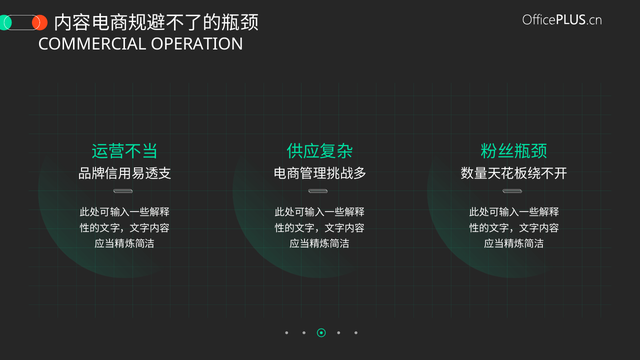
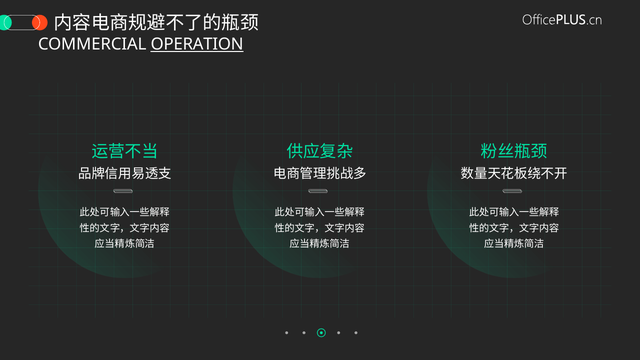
OPERATION underline: none -> present
